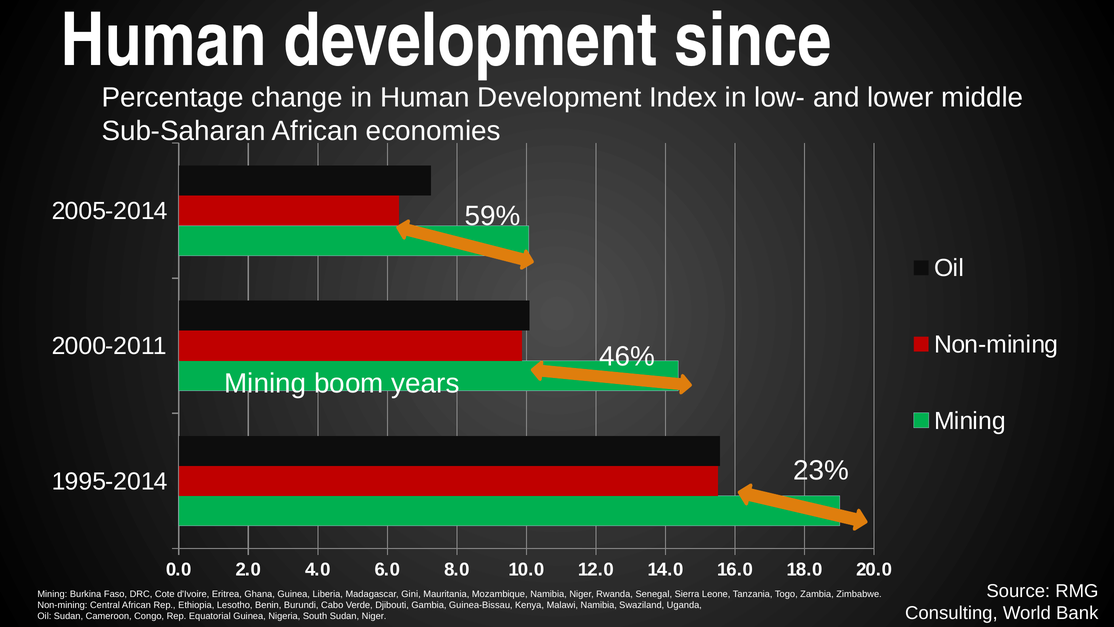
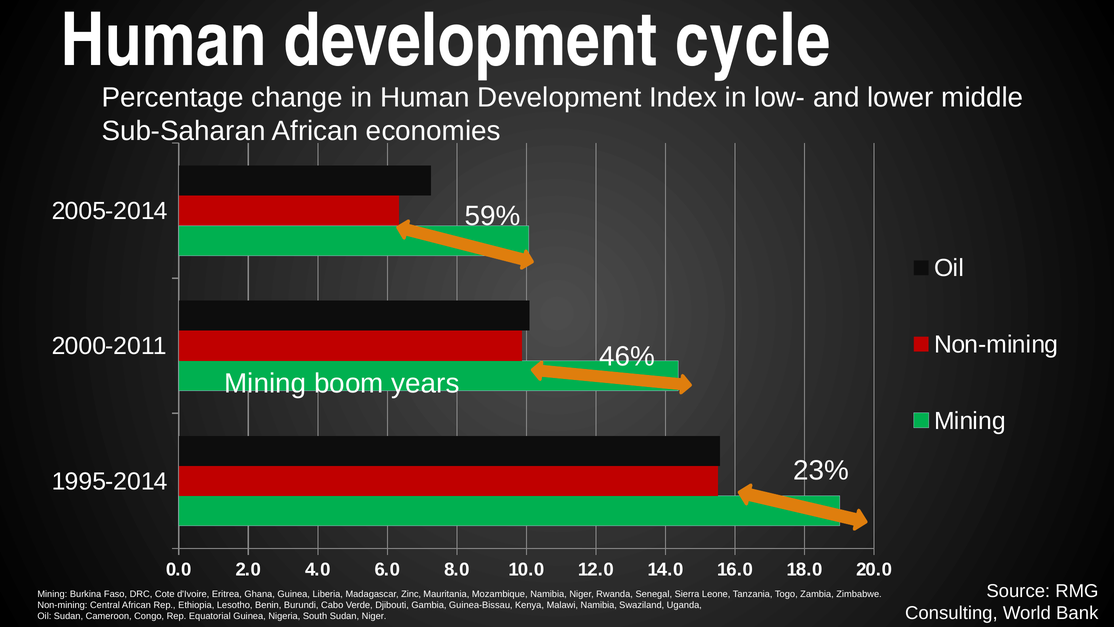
since: since -> cycle
Gini: Gini -> Zinc
